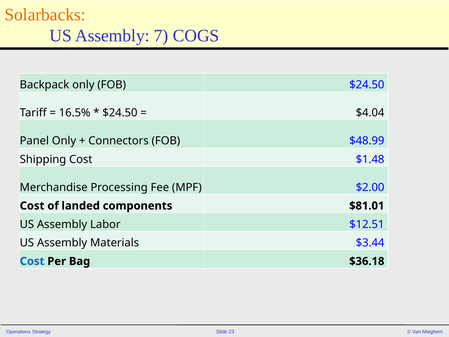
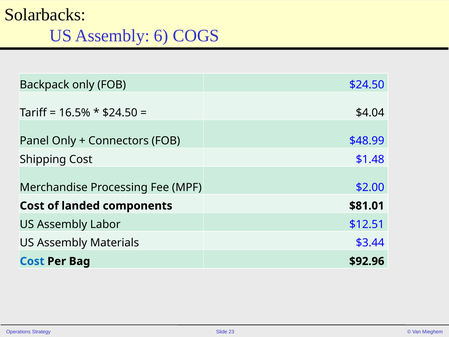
Solarbacks colour: orange -> black
7: 7 -> 6
$36.18: $36.18 -> $92.96
